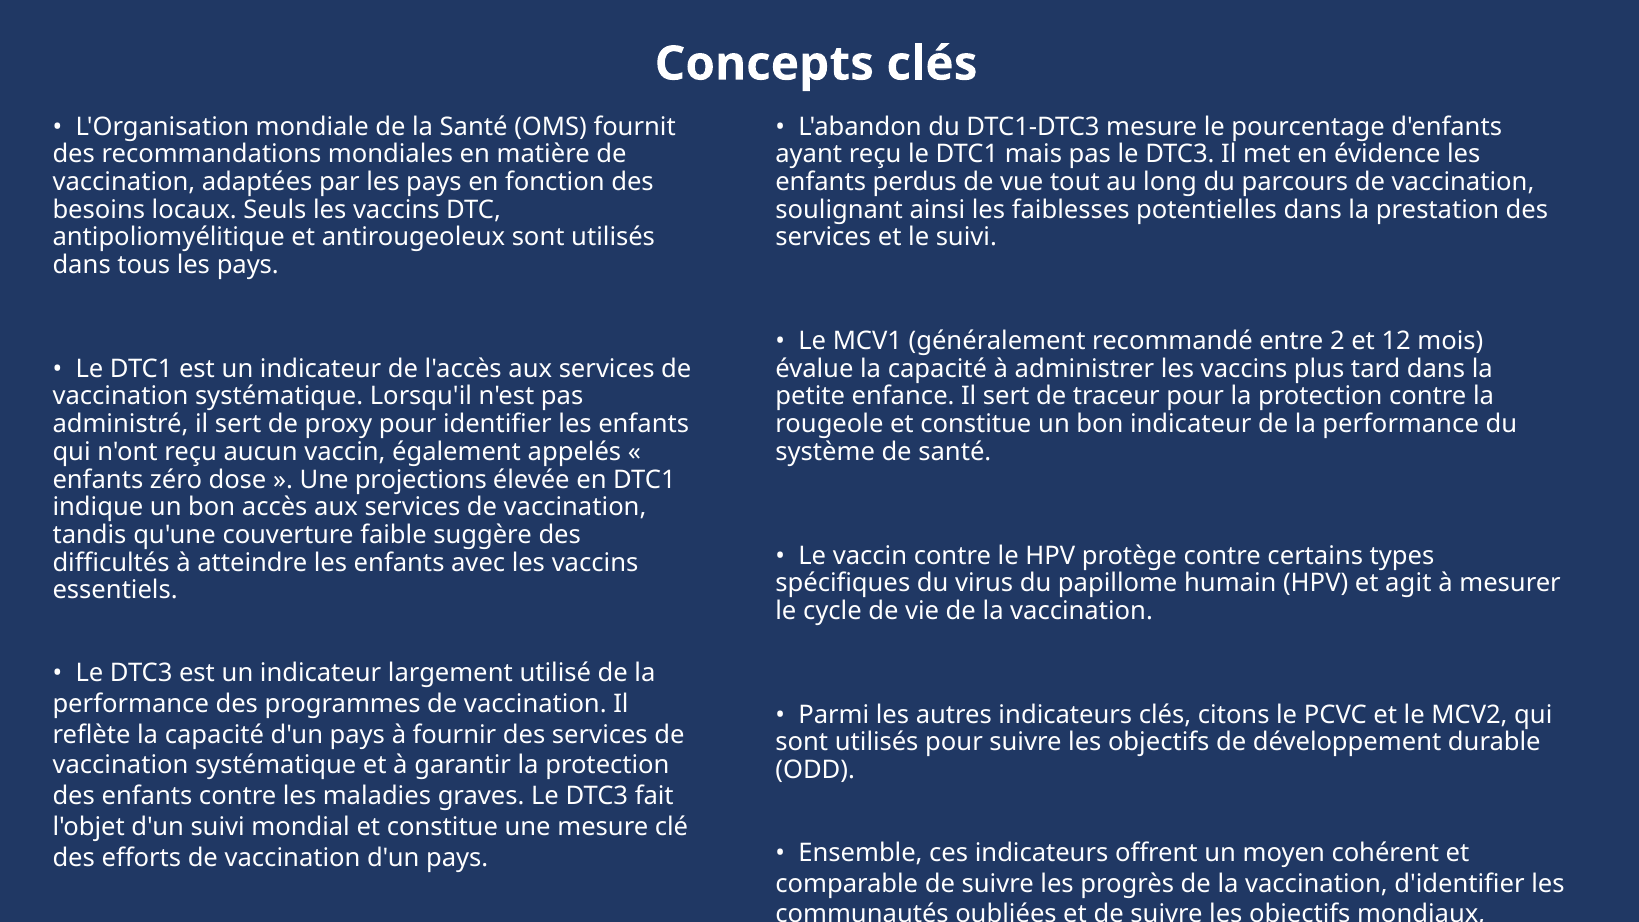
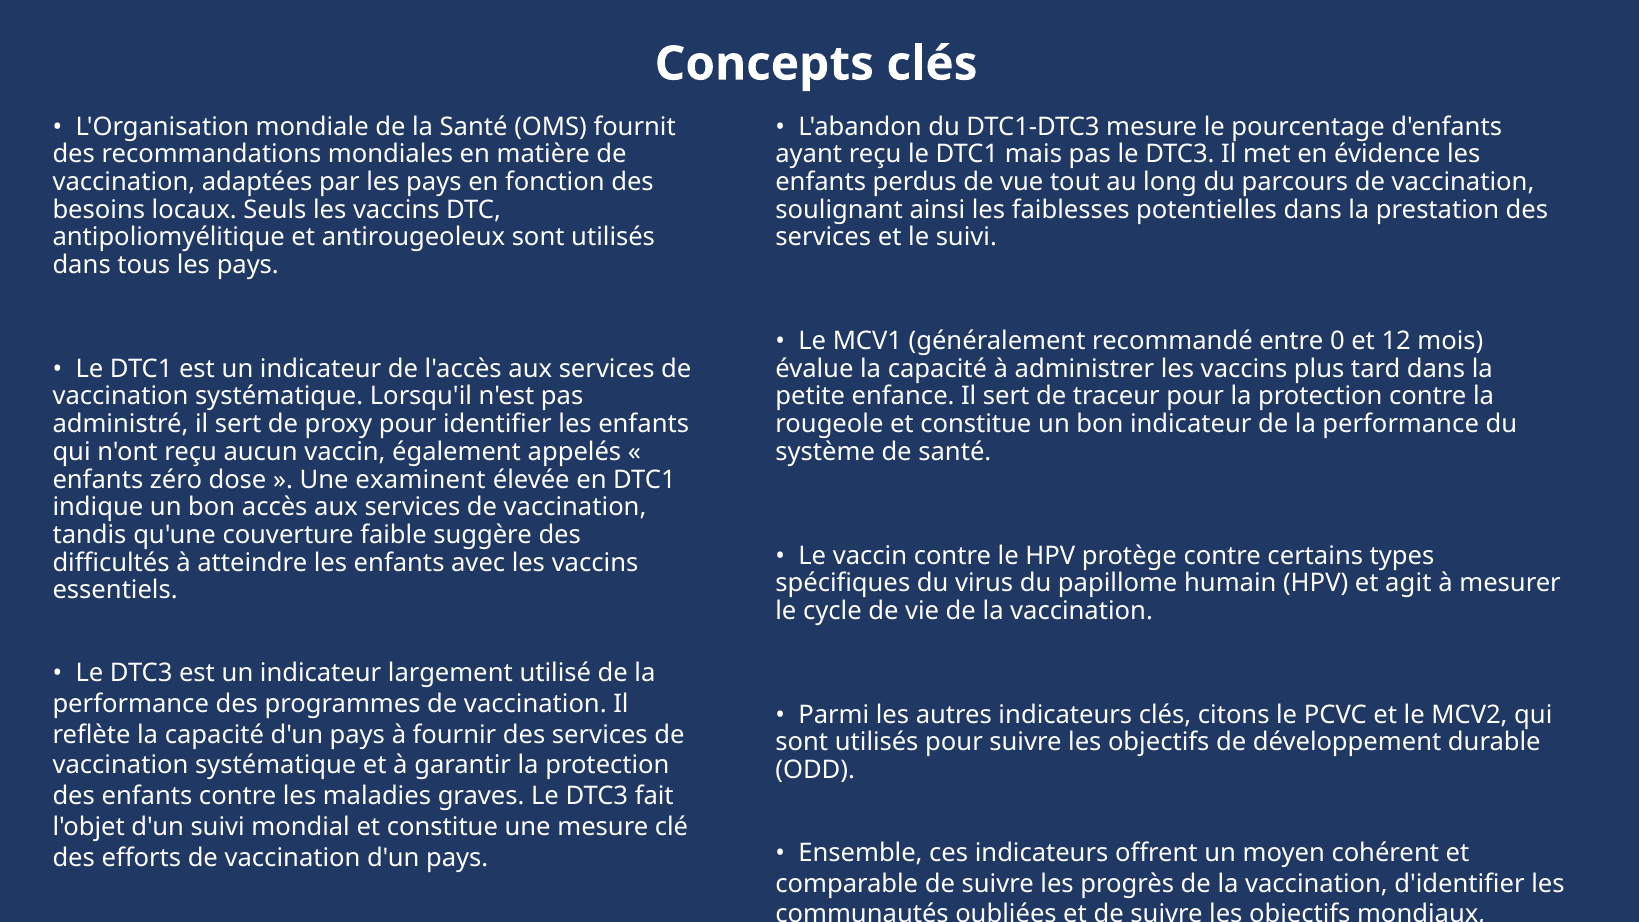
2: 2 -> 0
projections: projections -> examinent
